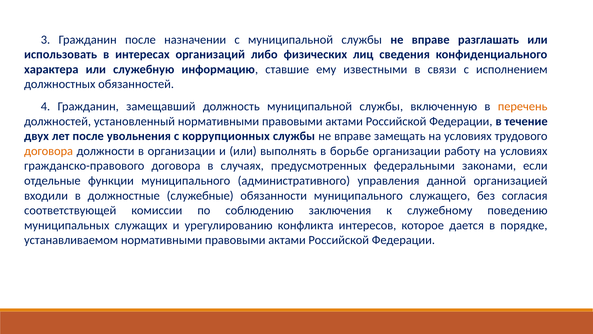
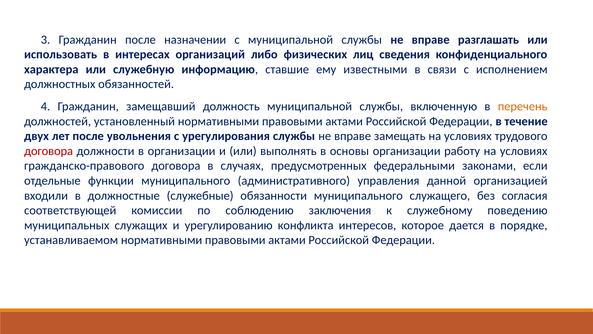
коррупционных: коррупционных -> урегулирования
договора at (49, 151) colour: orange -> red
борьбе: борьбе -> основы
